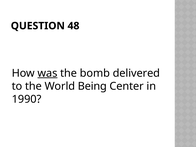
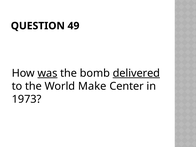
48: 48 -> 49
delivered underline: none -> present
Being: Being -> Make
1990: 1990 -> 1973
